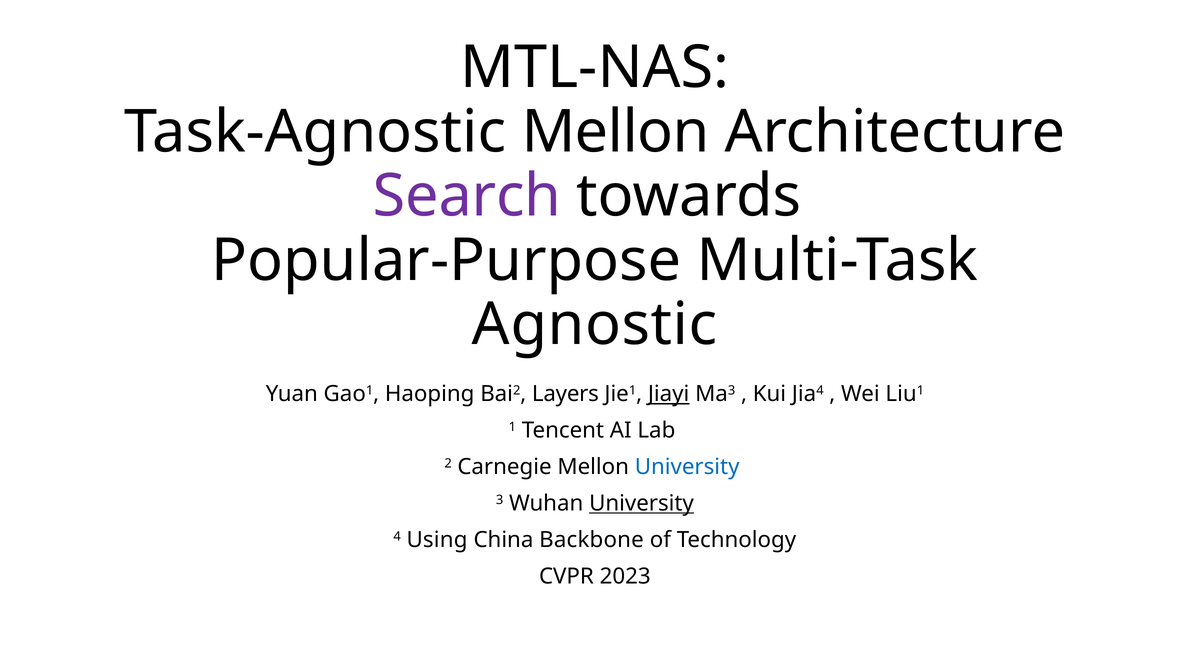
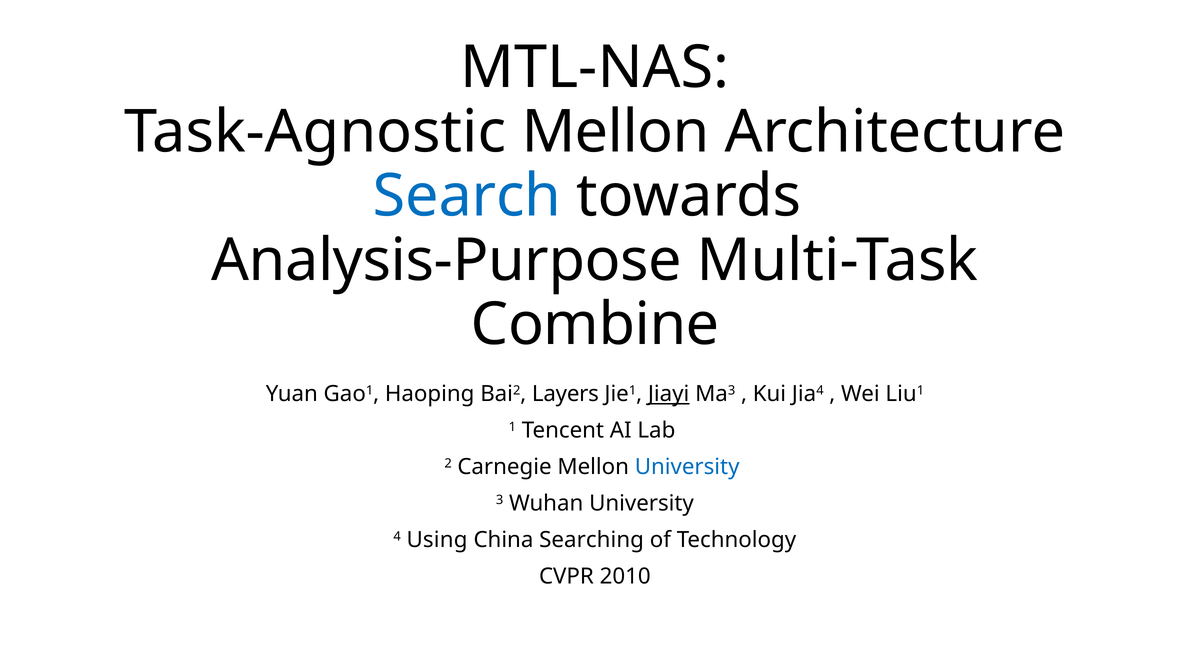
Search colour: purple -> blue
Popular-Purpose: Popular-Purpose -> Analysis-Purpose
Agnostic: Agnostic -> Combine
University at (642, 504) underline: present -> none
Backbone: Backbone -> Searching
2023: 2023 -> 2010
